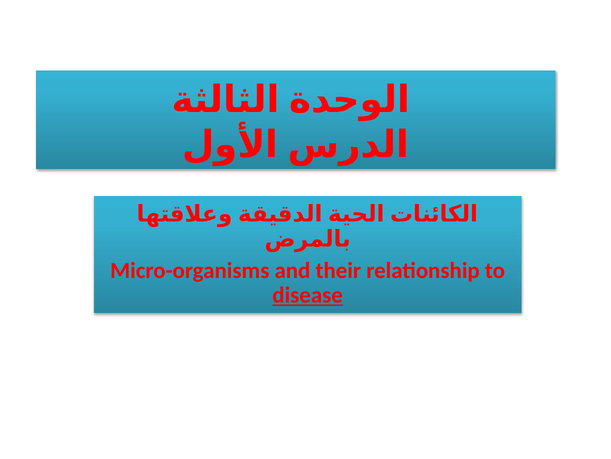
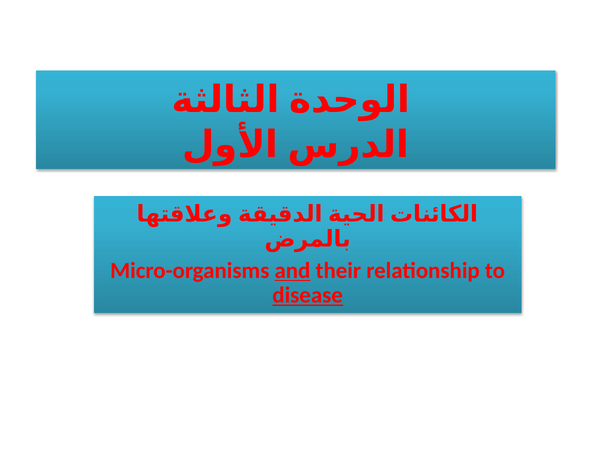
and underline: none -> present
